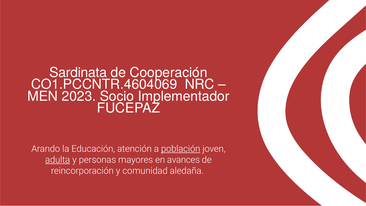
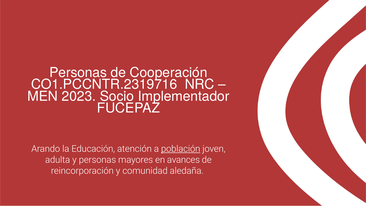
Sardinata at (78, 73): Sardinata -> Personas
CO1.PCCNTR.4604069: CO1.PCCNTR.4604069 -> CO1.PCCNTR.2319716
adulta underline: present -> none
